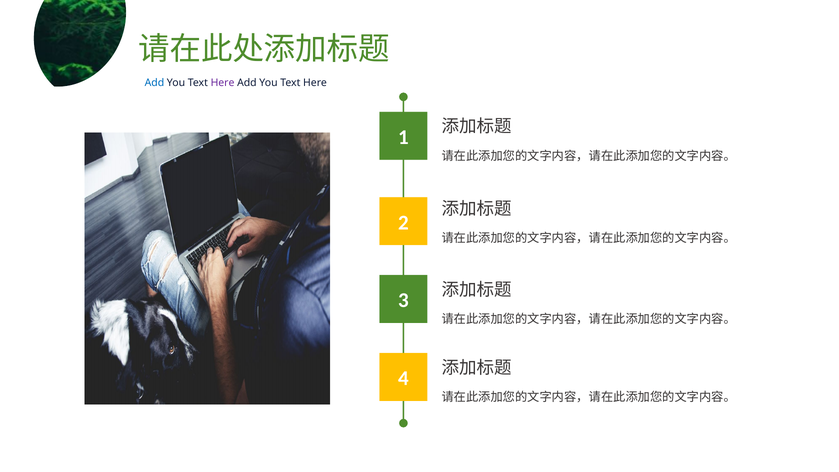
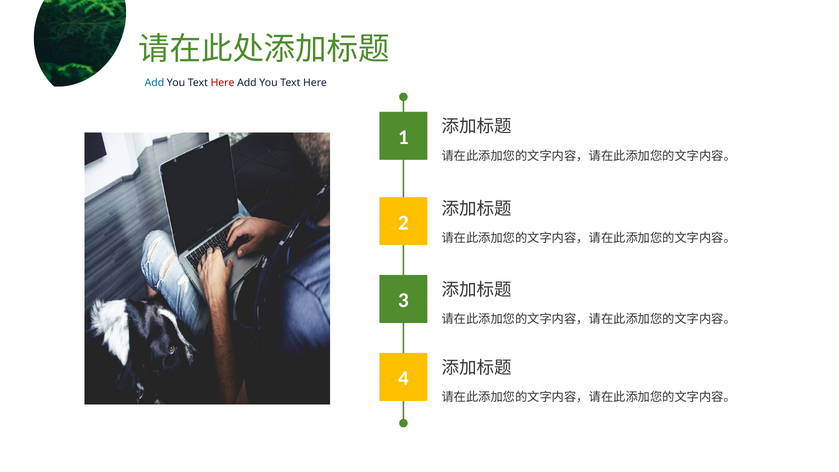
Here at (223, 83) colour: purple -> red
